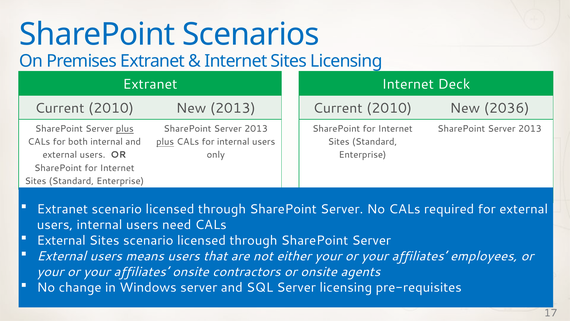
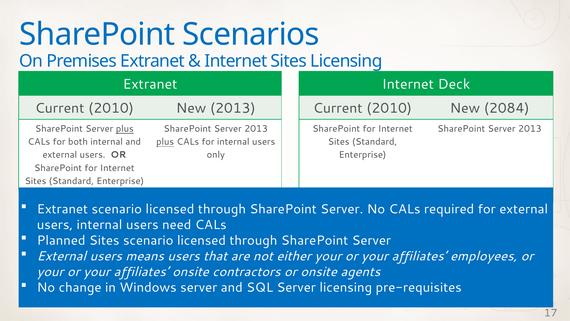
2036: 2036 -> 2084
External at (61, 240): External -> Planned
